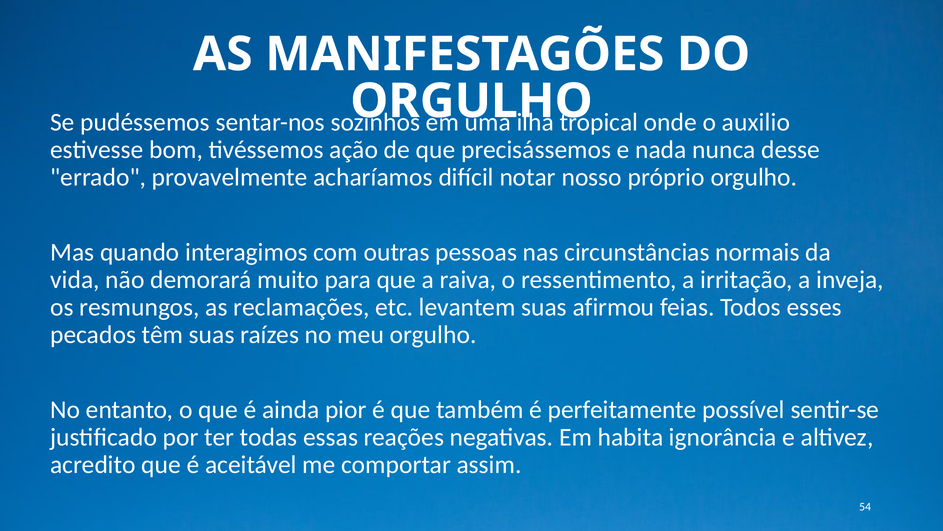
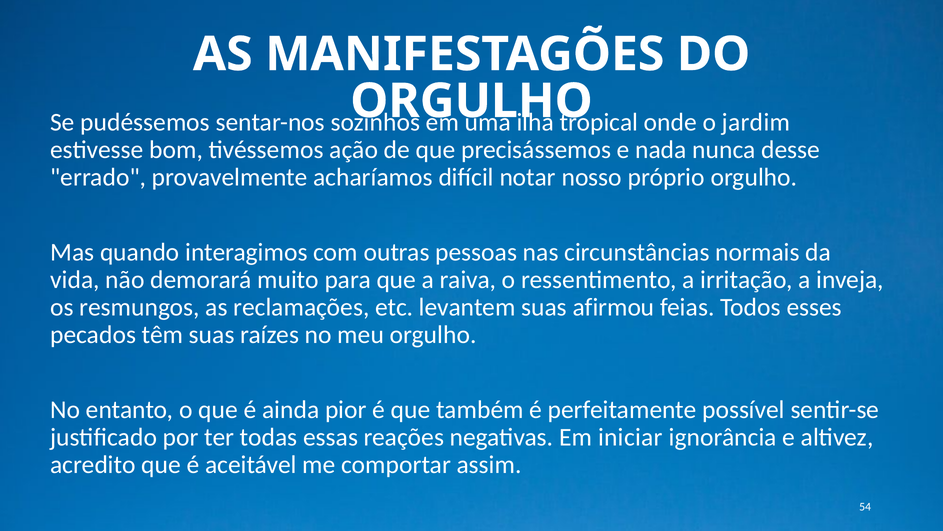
auxilio: auxilio -> jardim
habita: habita -> iniciar
